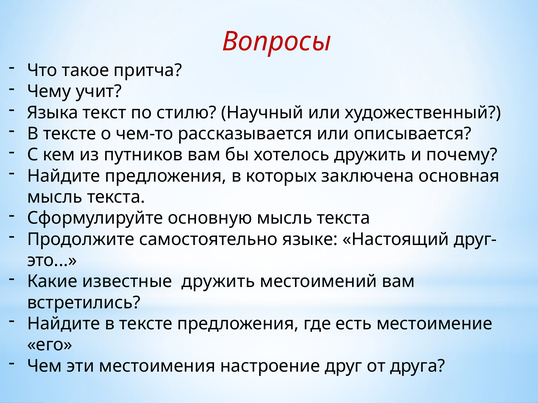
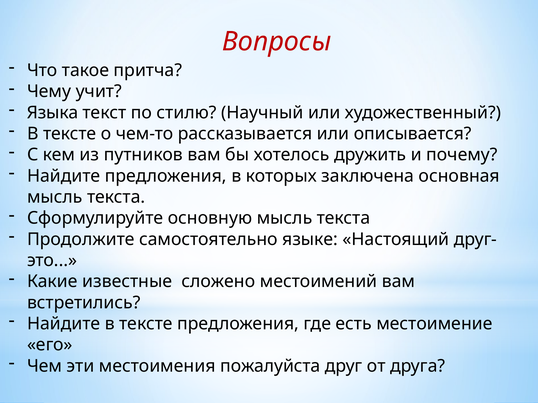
известные дружить: дружить -> сложено
настроение: настроение -> пожалуйста
